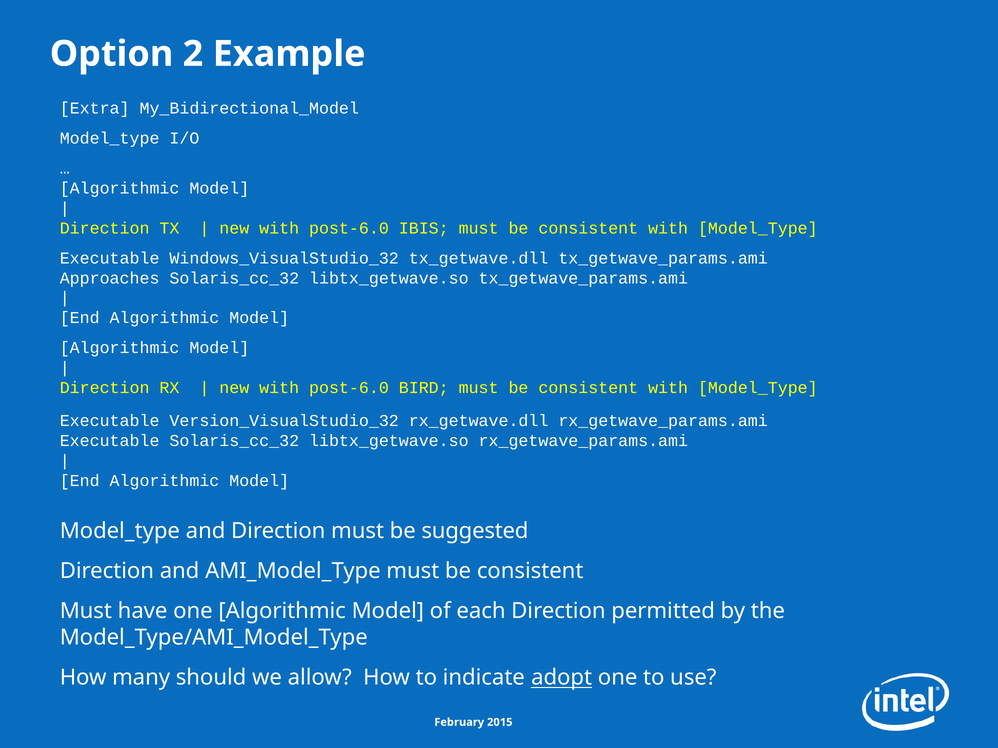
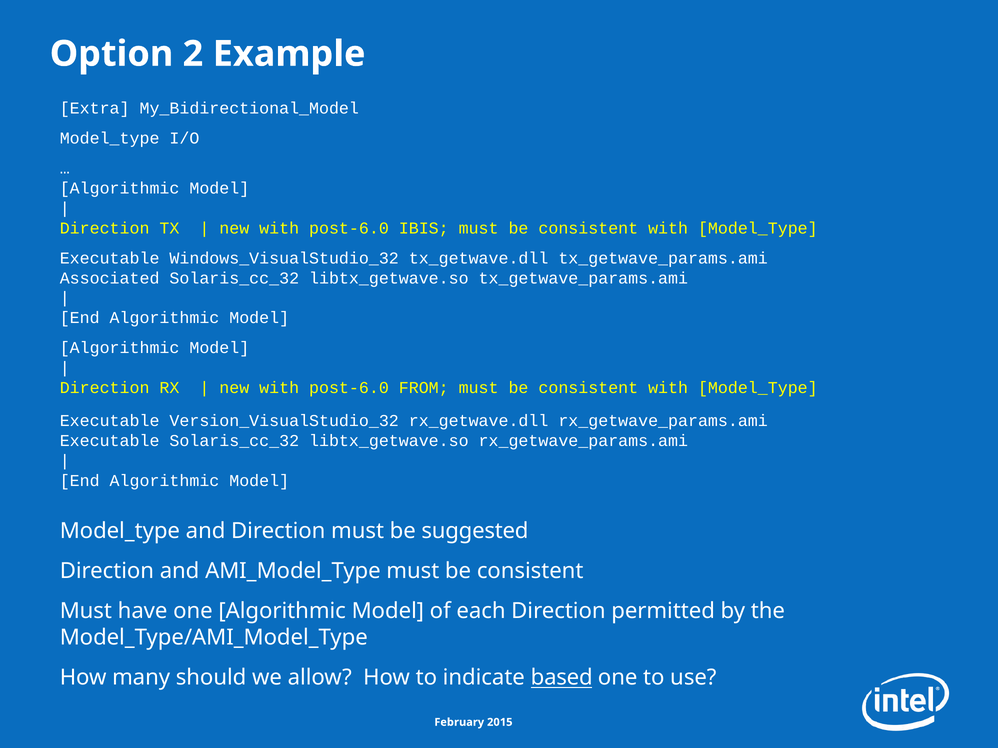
Approaches: Approaches -> Associated
BIRD: BIRD -> FROM
adopt: adopt -> based
